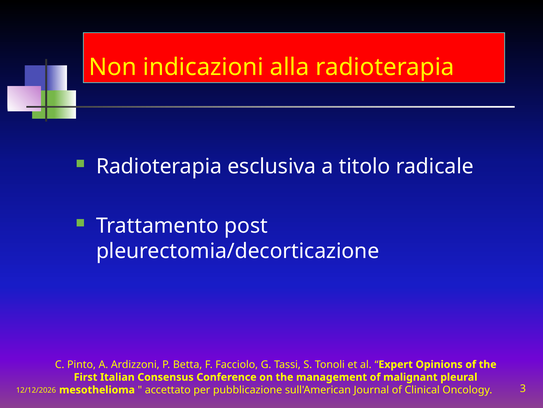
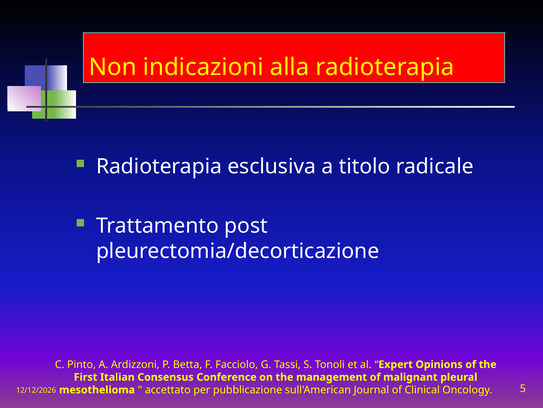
3: 3 -> 5
